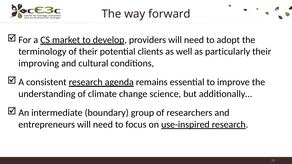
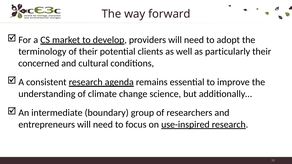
improving: improving -> concerned
